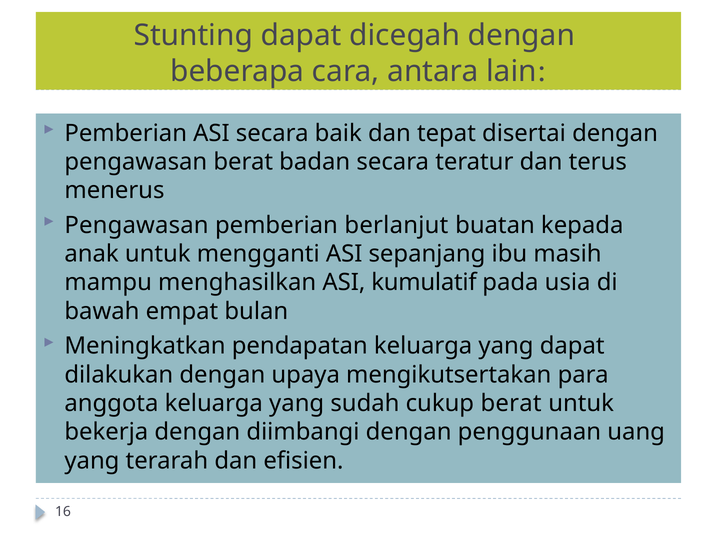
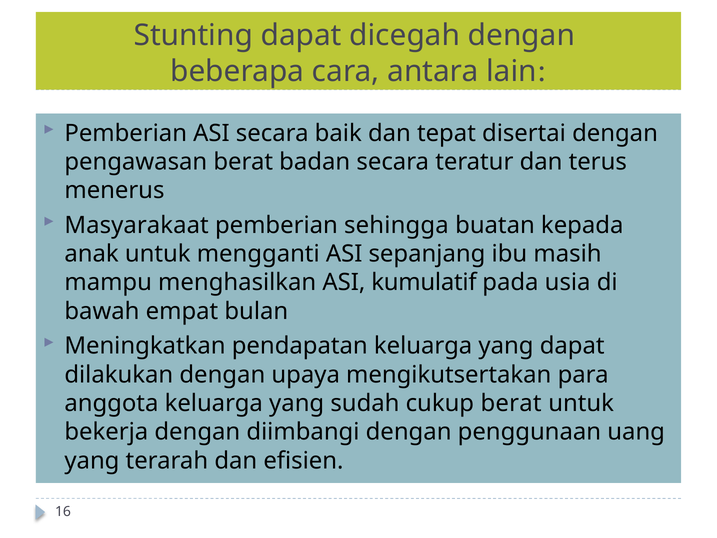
Pengawasan at (137, 225): Pengawasan -> Masyarakaat
berlanjut: berlanjut -> sehingga
